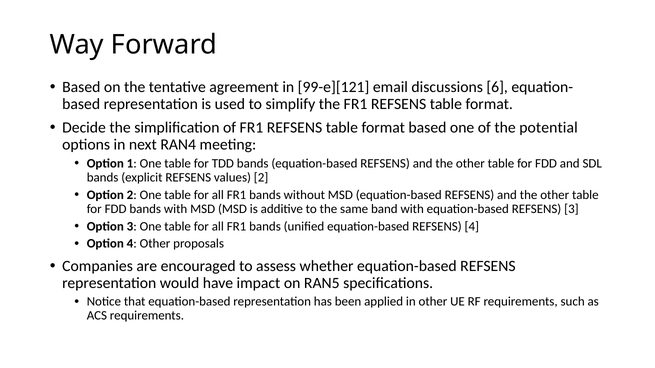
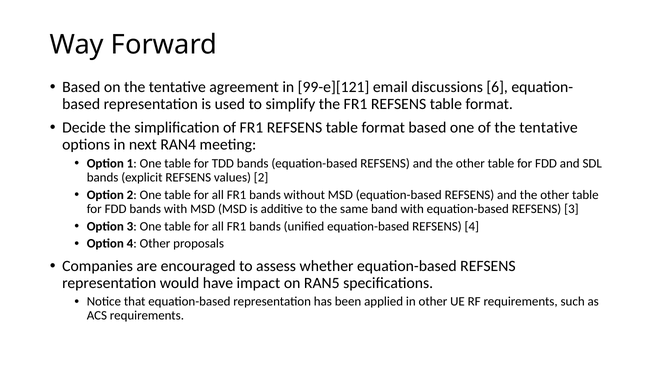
of the potential: potential -> tentative
